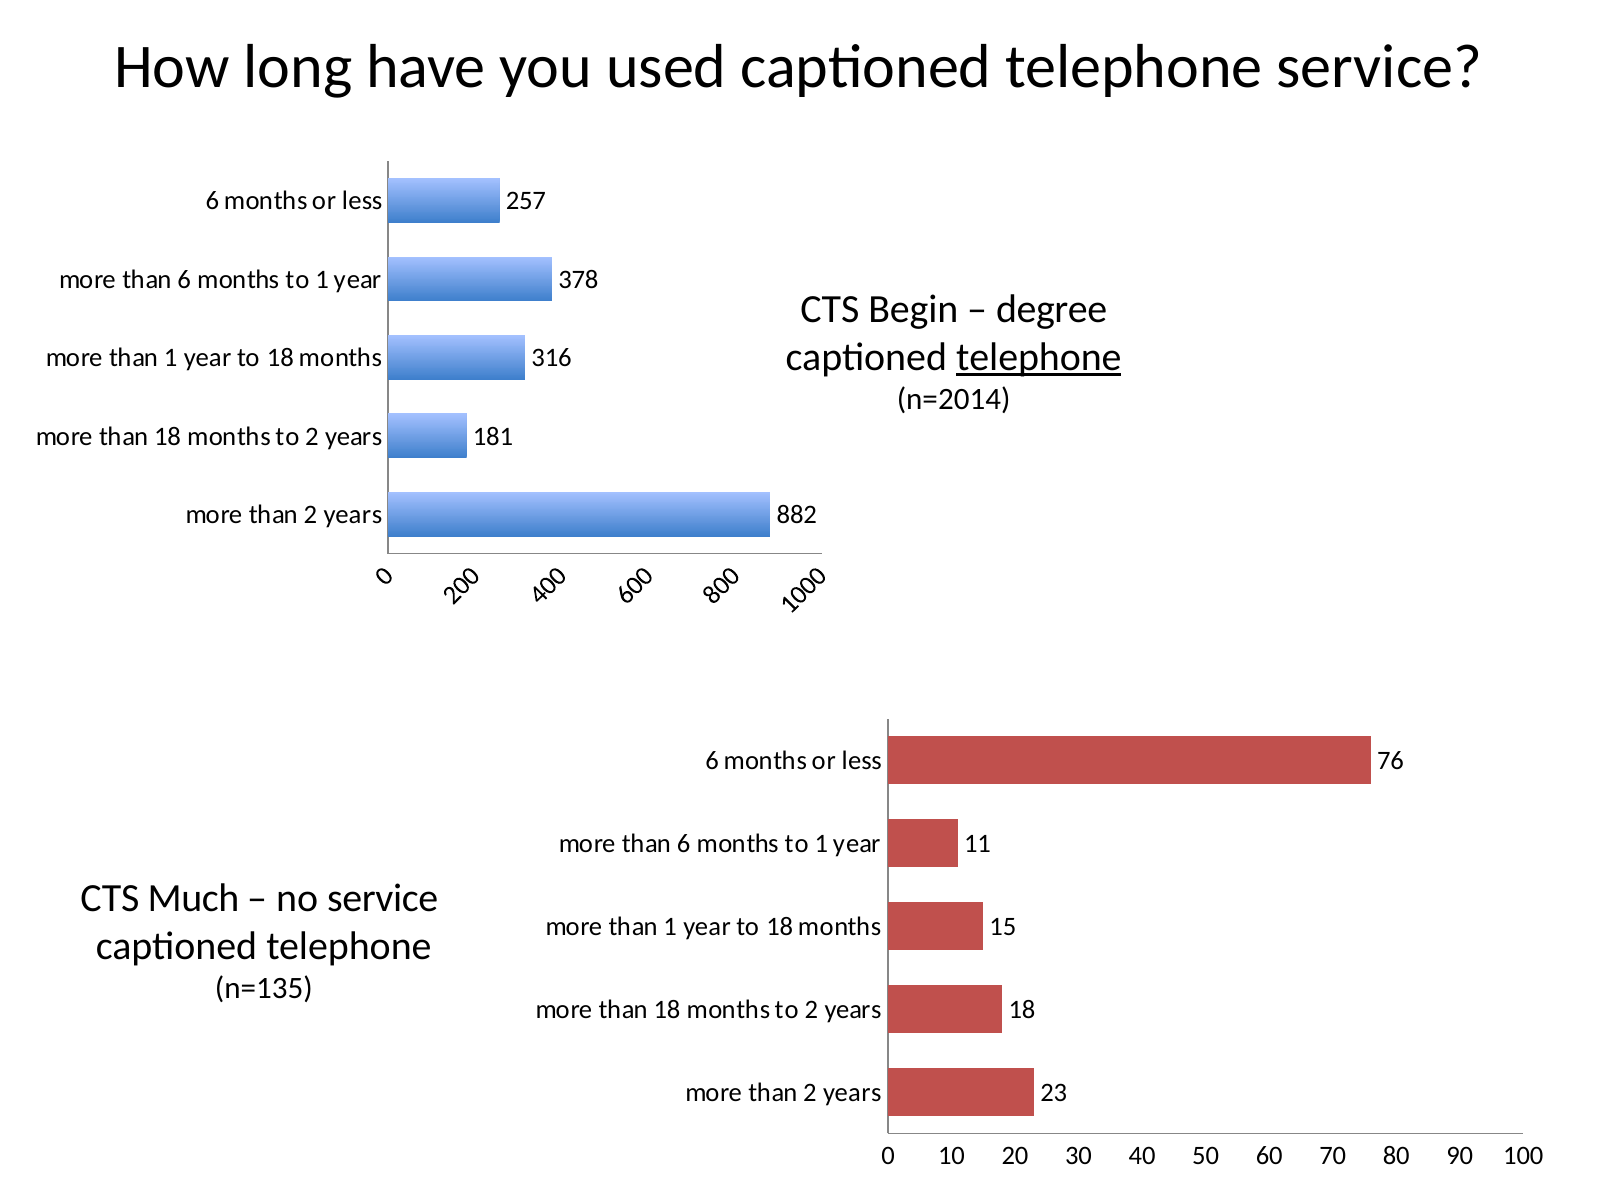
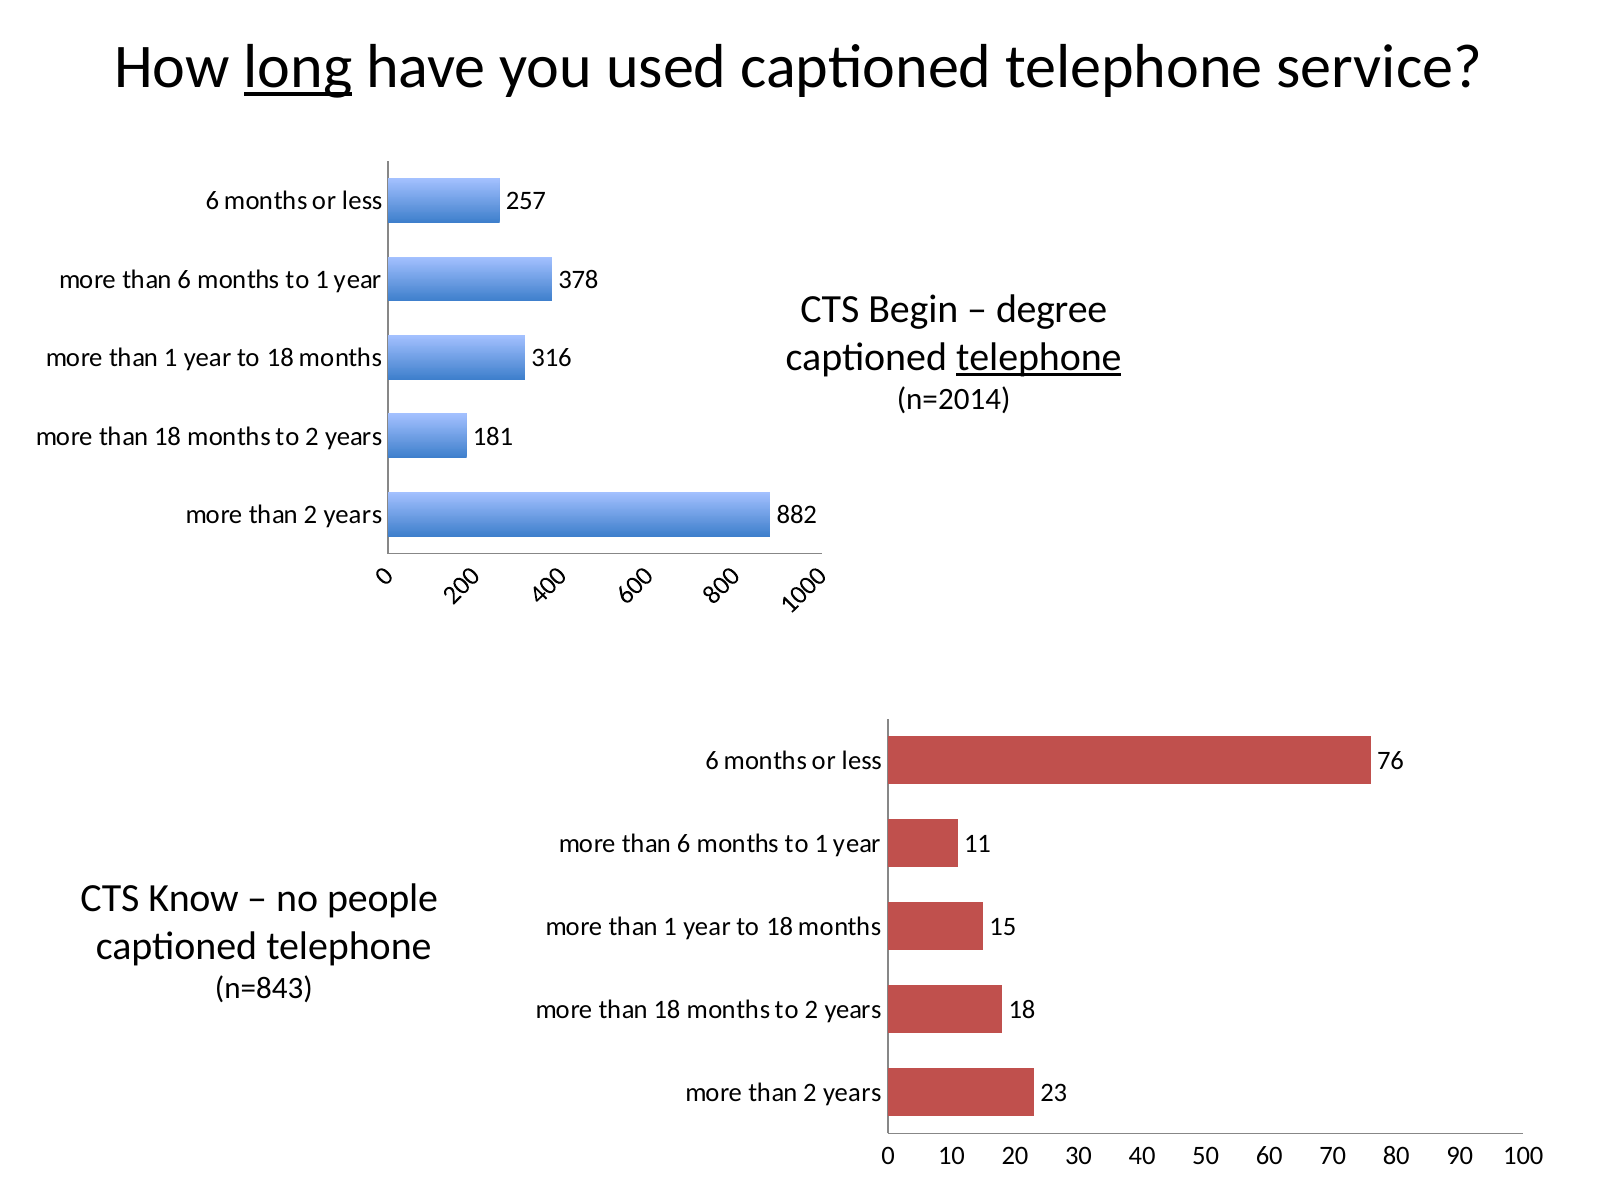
long underline: none -> present
Much: Much -> Know
no service: service -> people
n=135: n=135 -> n=843
